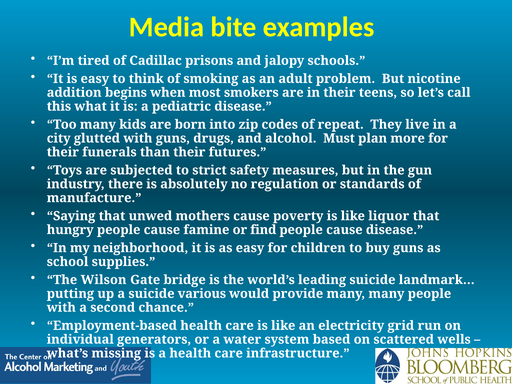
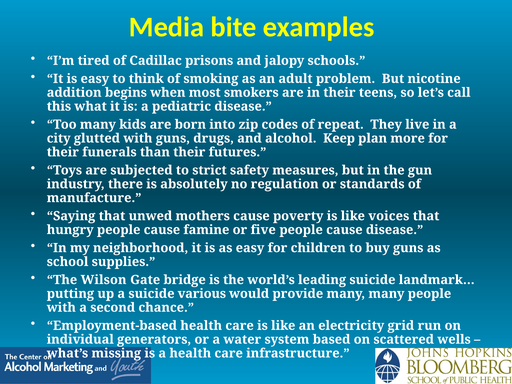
Must: Must -> Keep
liquor: liquor -> voices
find: find -> five
